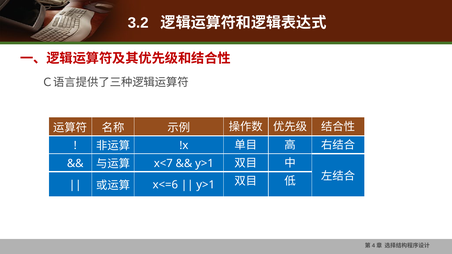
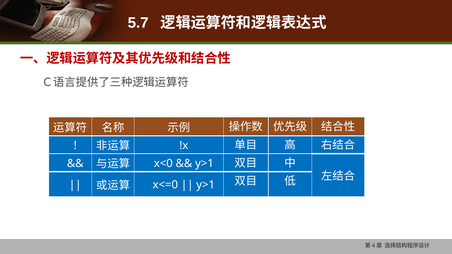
3.2: 3.2 -> 5.7
x<7: x<7 -> x<0
x<=6: x<=6 -> x<=0
